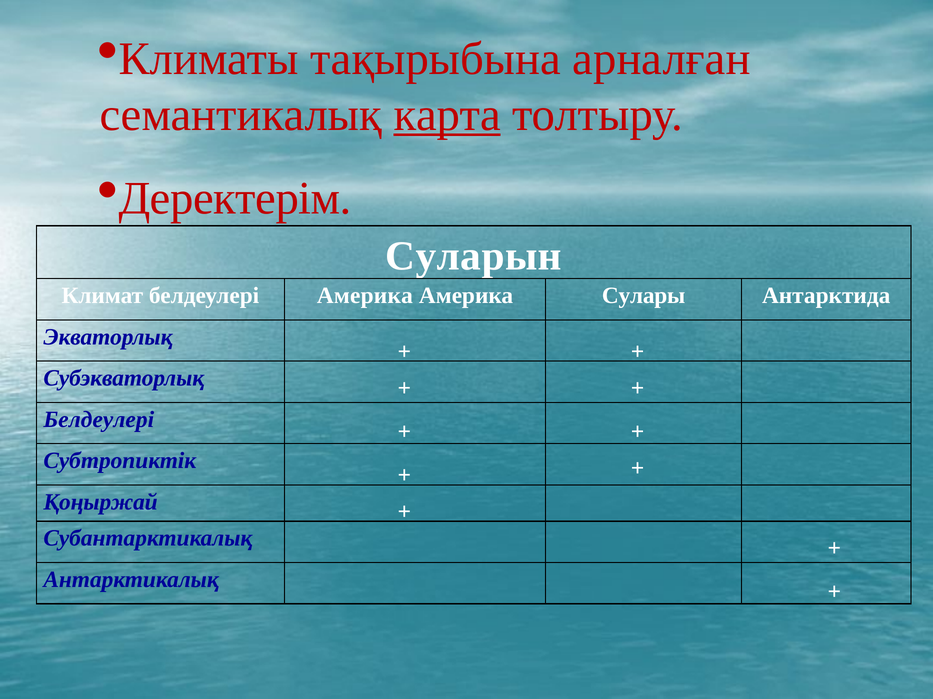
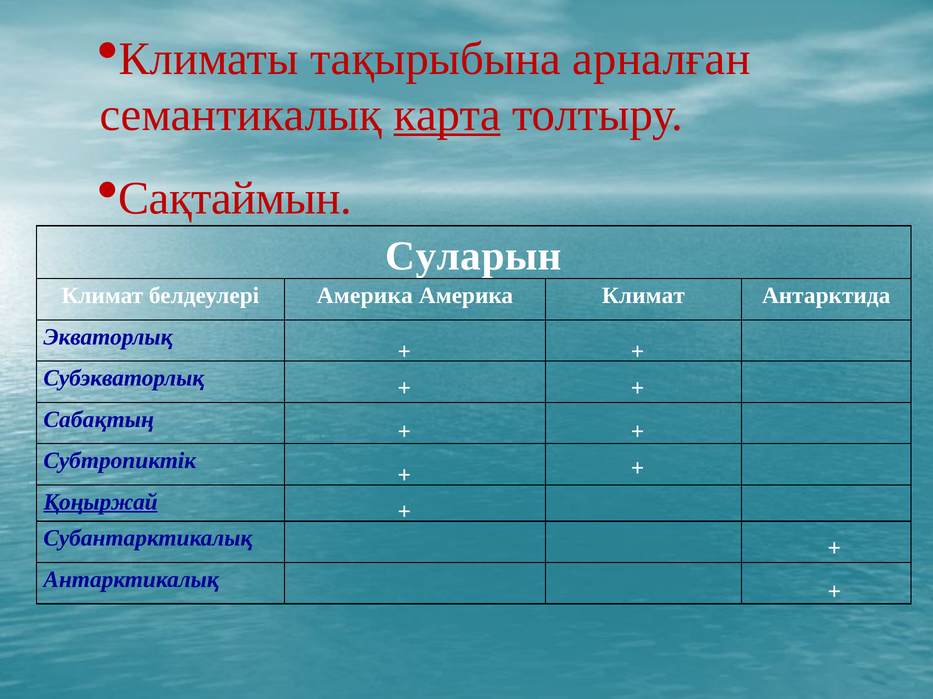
Деректерім: Деректерім -> Сақтаймын
Америка Сулары: Сулары -> Климат
Белдеулері at (99, 420): Белдеулері -> Сабақтың
Қоңыржай underline: none -> present
